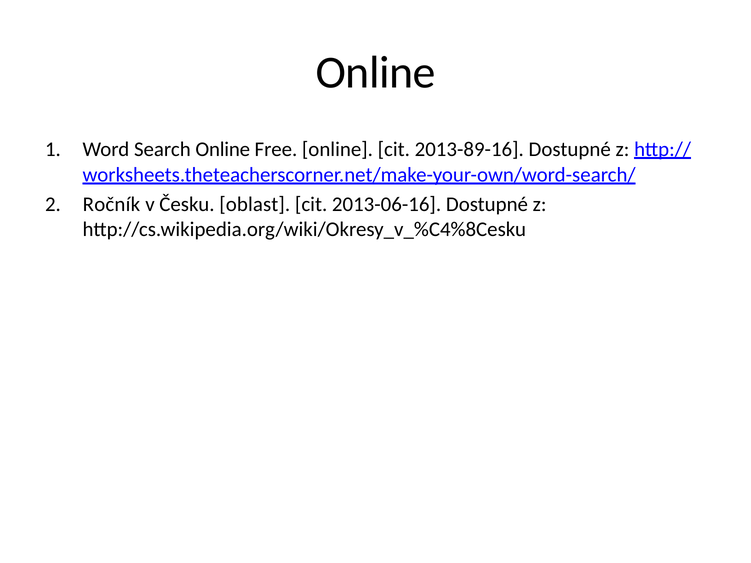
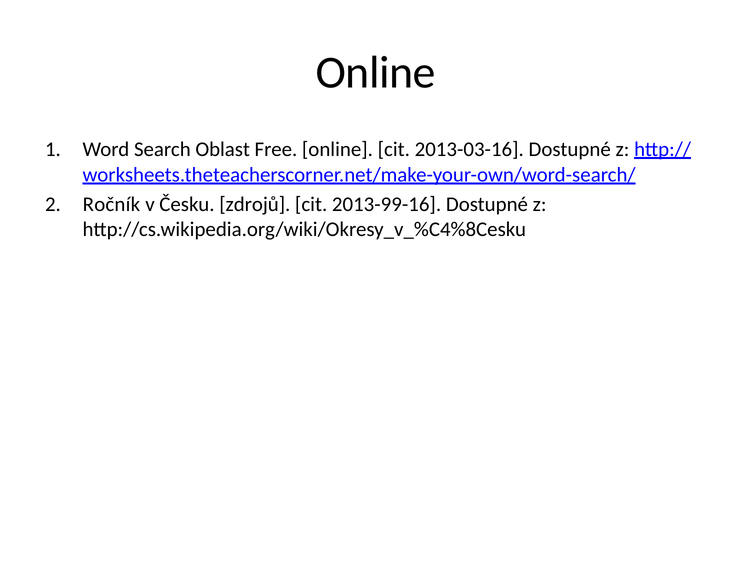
Search Online: Online -> Oblast
2013-89-16: 2013-89-16 -> 2013-03-16
oblast: oblast -> zdrojů
2013-06-16: 2013-06-16 -> 2013-99-16
